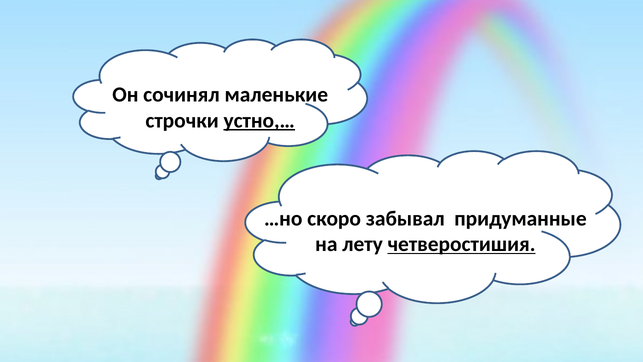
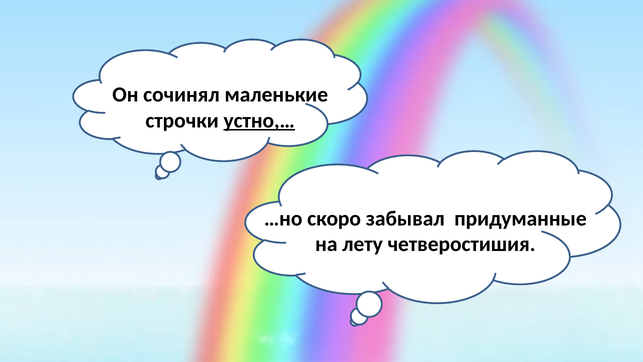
четверостишия underline: present -> none
